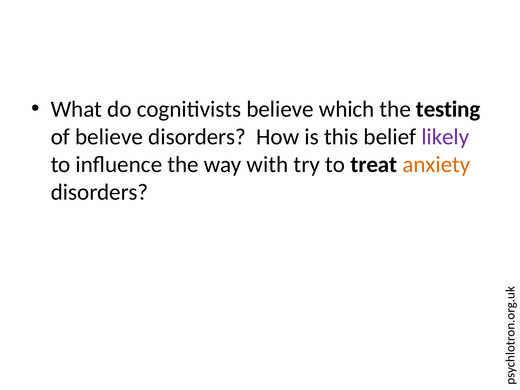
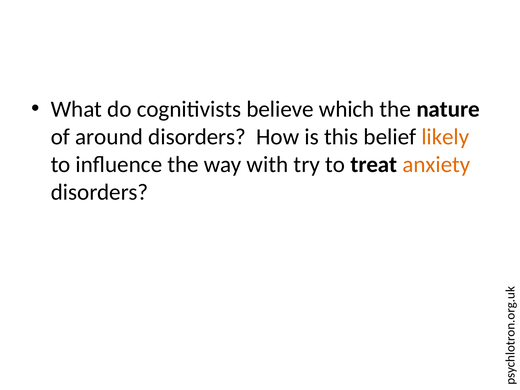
testing: testing -> nature
of believe: believe -> around
likely colour: purple -> orange
